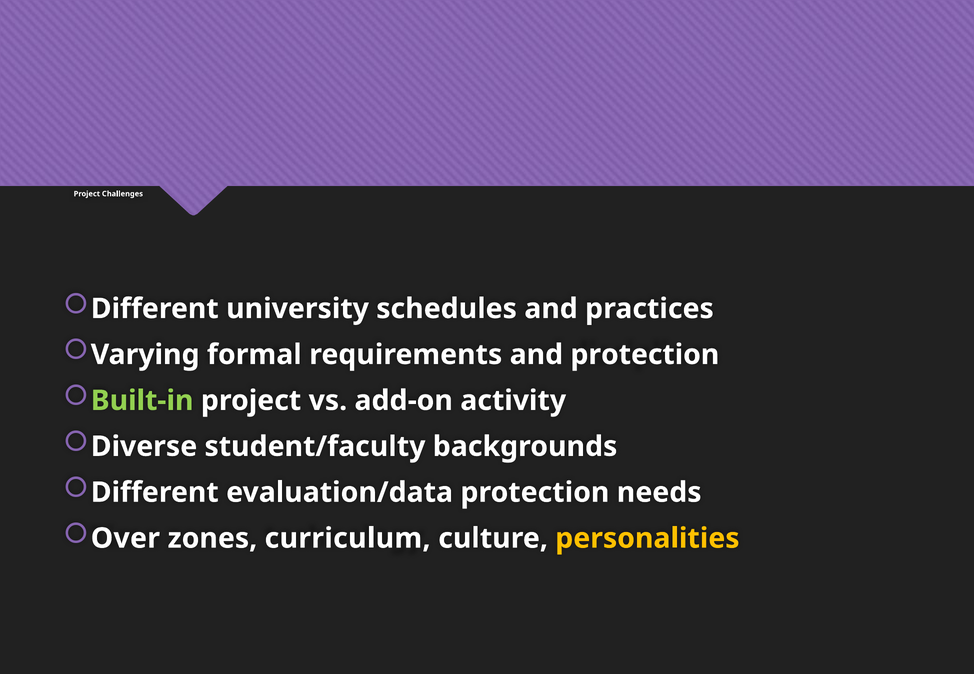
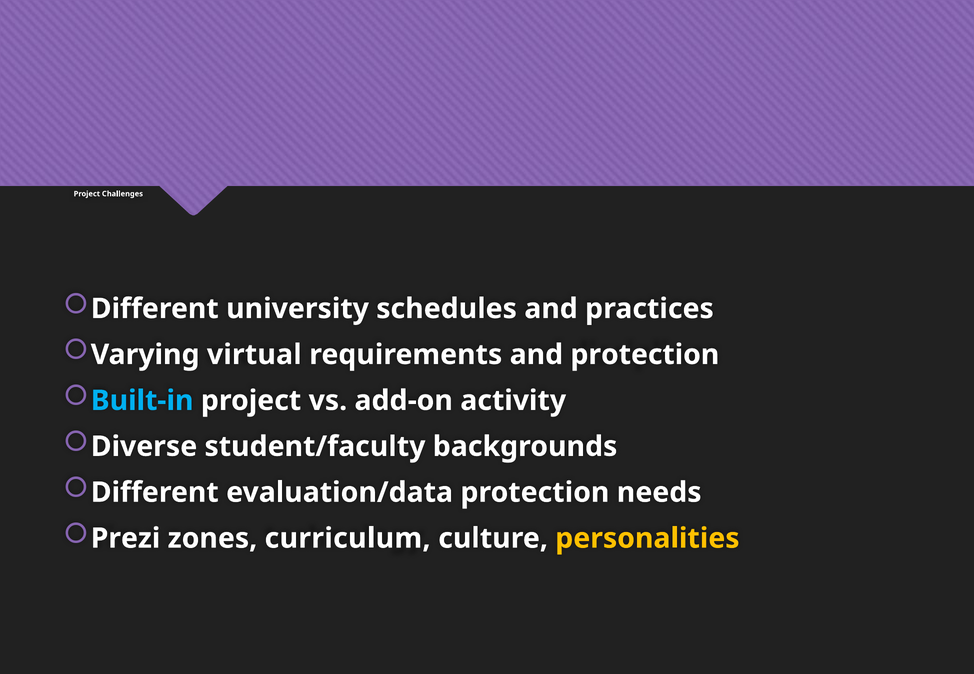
formal: formal -> virtual
Built-in colour: light green -> light blue
Over: Over -> Prezi
